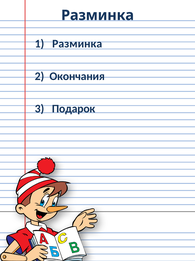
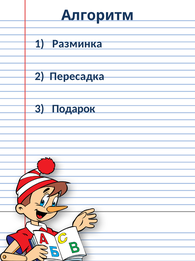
Разминка at (98, 15): Разминка -> Алгоритм
Окончания: Окончания -> Пересадка
